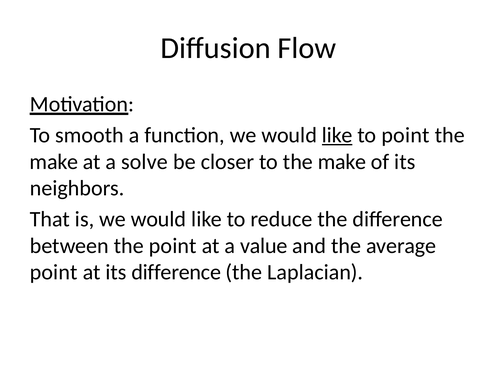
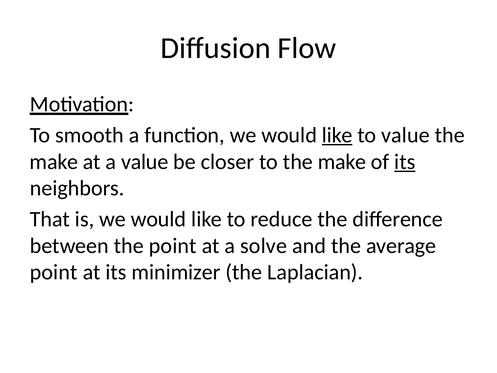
to point: point -> value
a solve: solve -> value
its at (405, 162) underline: none -> present
value: value -> solve
its difference: difference -> minimizer
